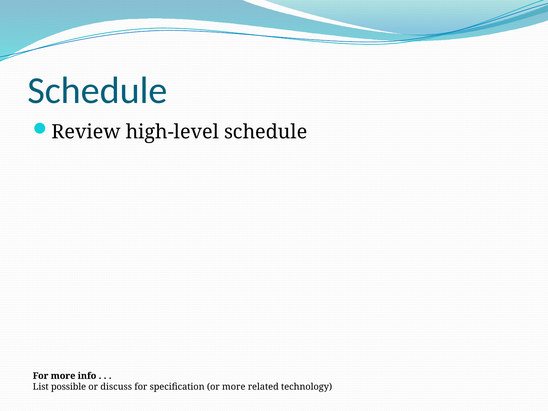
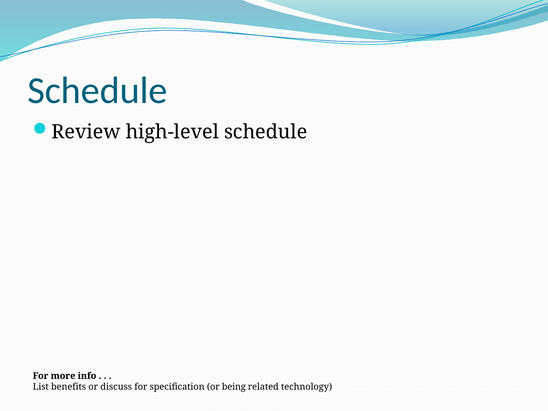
possible: possible -> benefits
or more: more -> being
